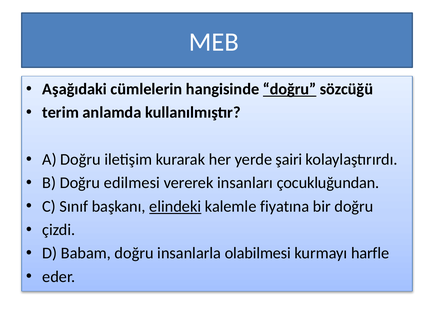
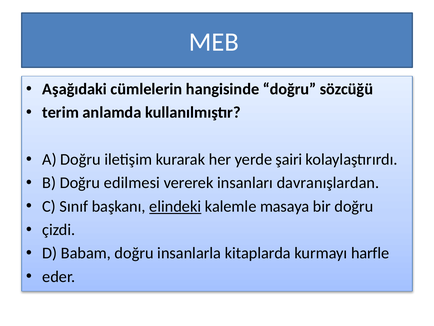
doğru at (290, 89) underline: present -> none
çocukluğundan: çocukluğundan -> davranışlardan
fiyatına: fiyatına -> masaya
olabilmesi: olabilmesi -> kitaplarda
